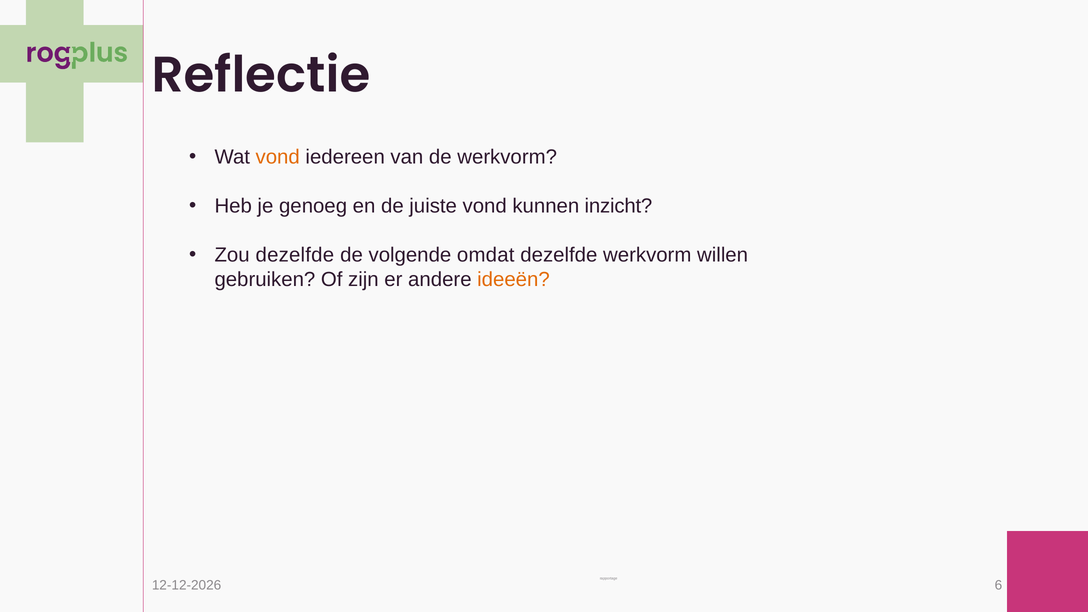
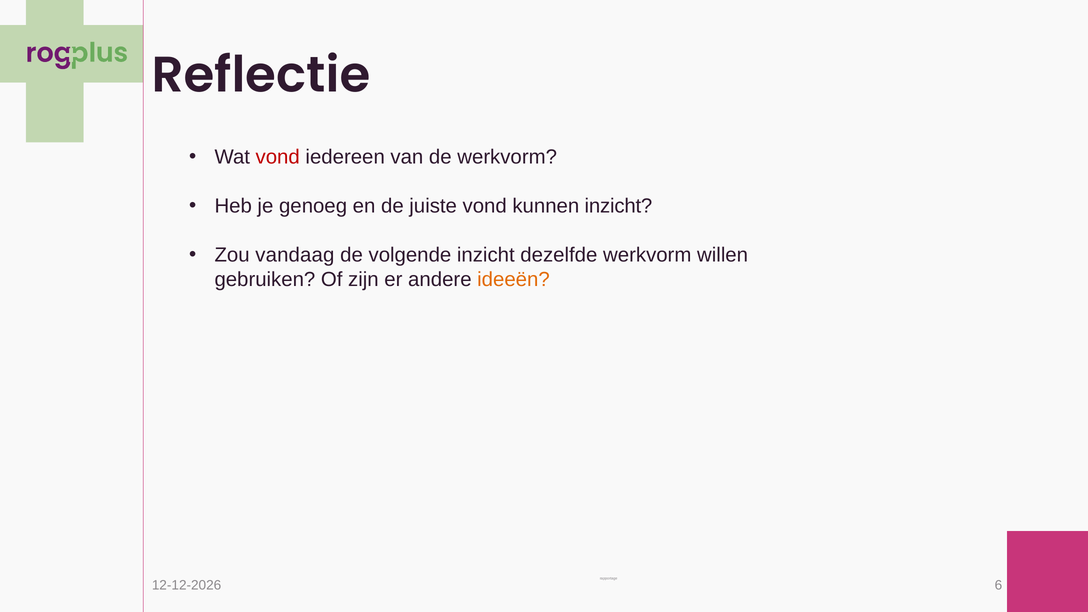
vond at (278, 157) colour: orange -> red
Zou dezelfde: dezelfde -> vandaag
volgende omdat: omdat -> inzicht
